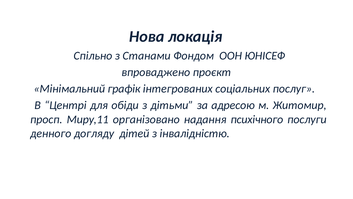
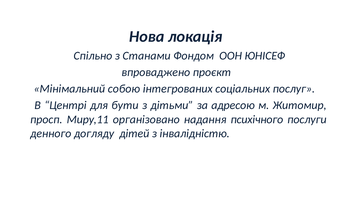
графік: графік -> собою
обіди: обіди -> бути
